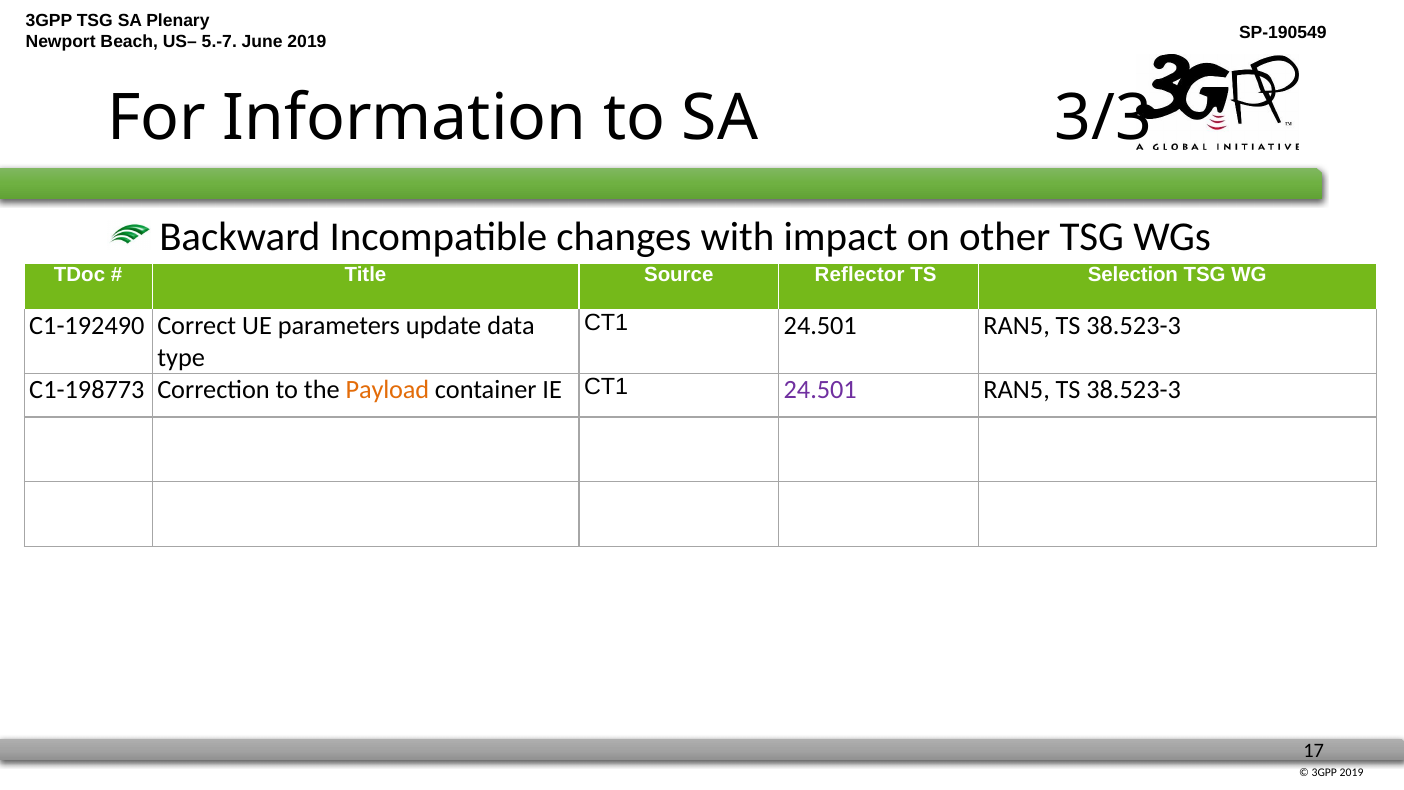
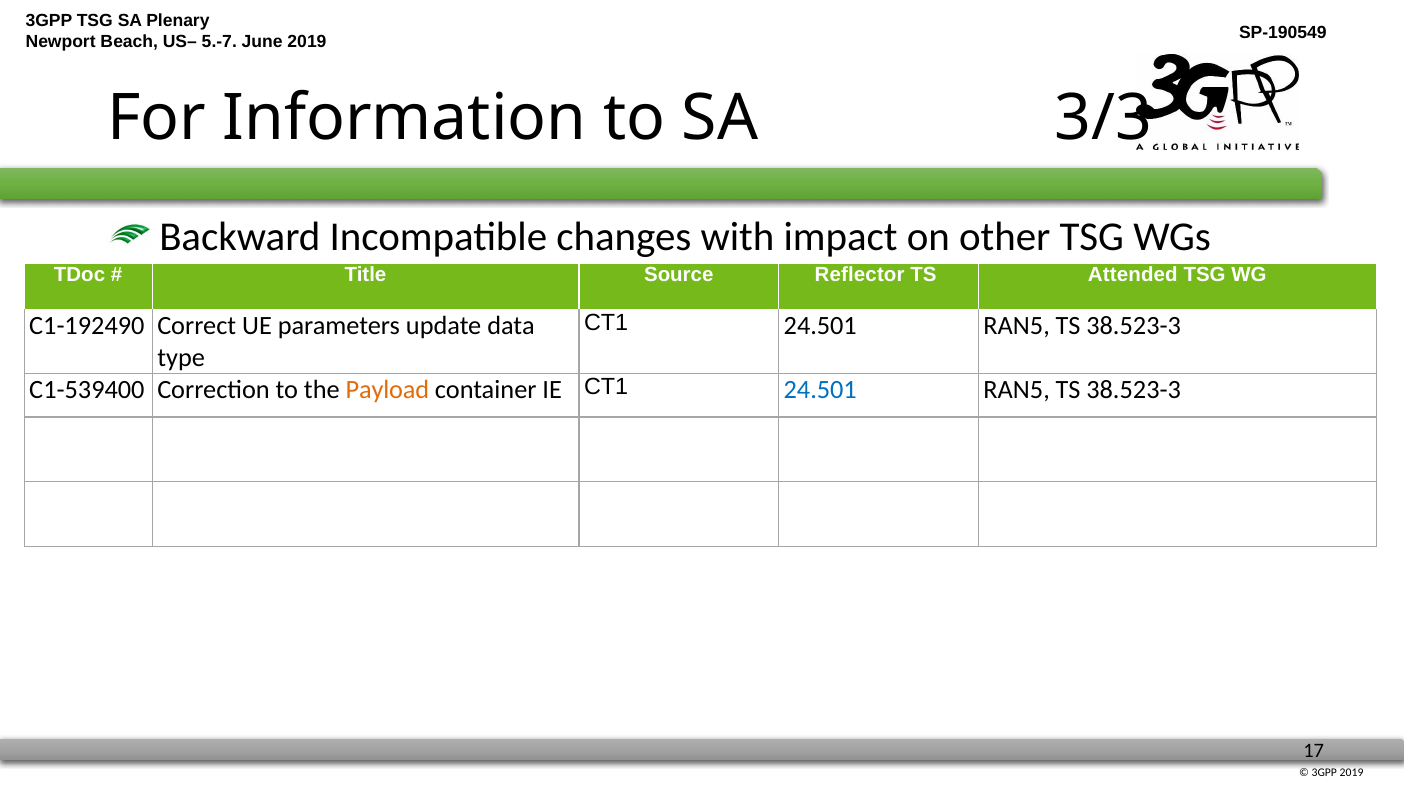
Selection: Selection -> Attended
C1-198773: C1-198773 -> C1-539400
24.501 at (820, 390) colour: purple -> blue
